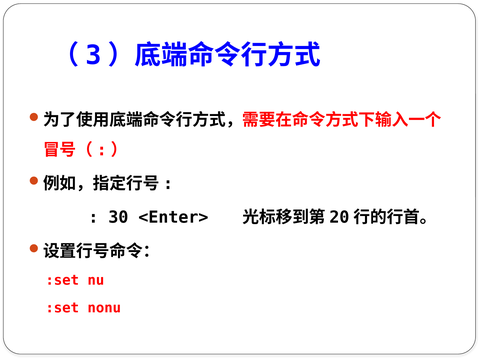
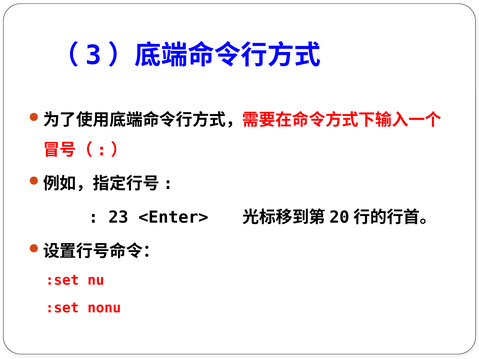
30: 30 -> 23
